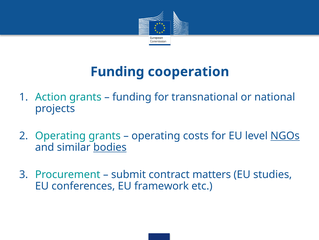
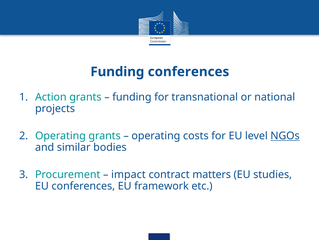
Funding cooperation: cooperation -> conferences
bodies underline: present -> none
submit: submit -> impact
